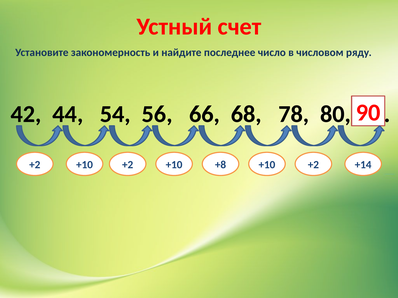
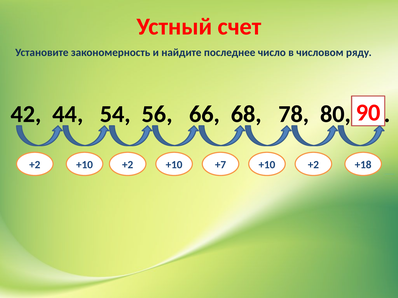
+8: +8 -> +7
+14: +14 -> +18
